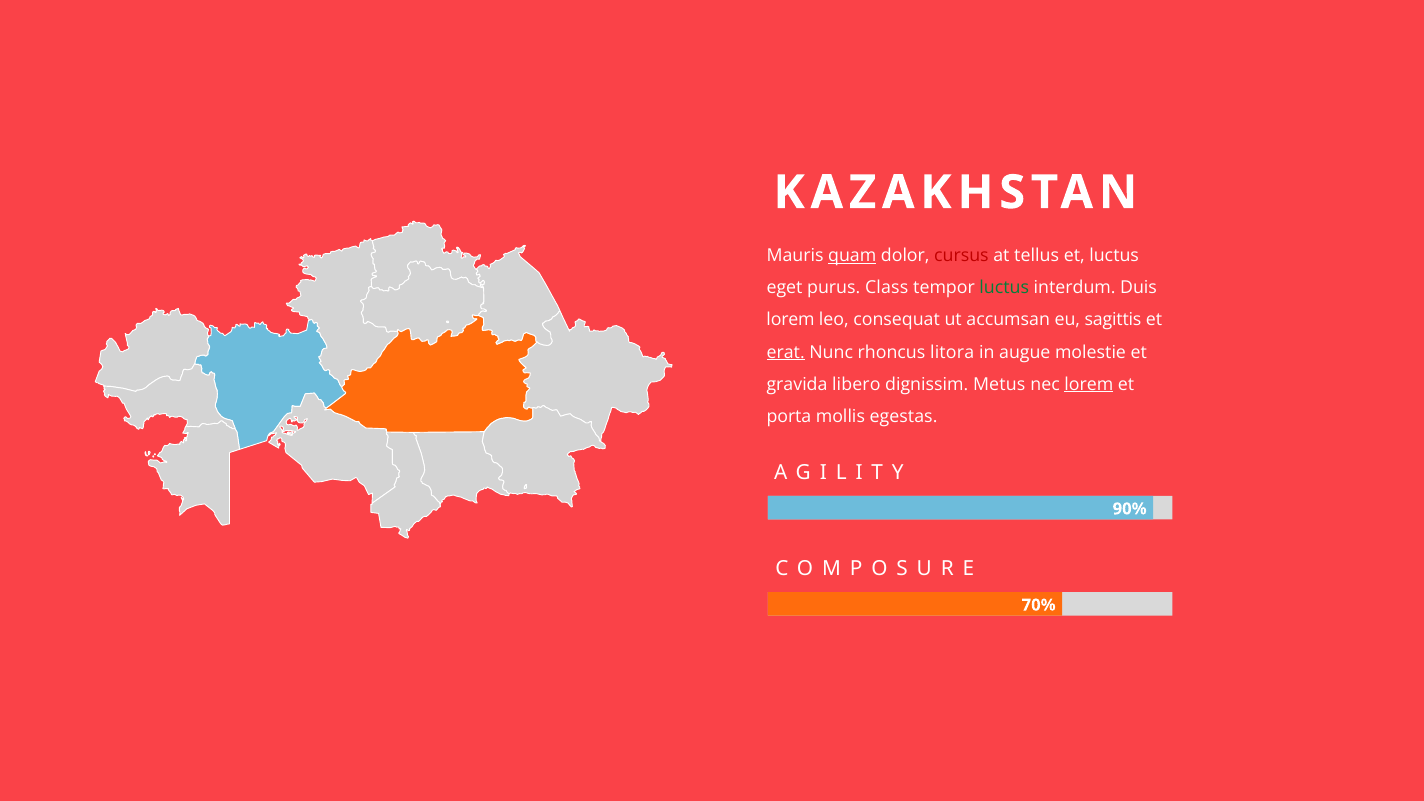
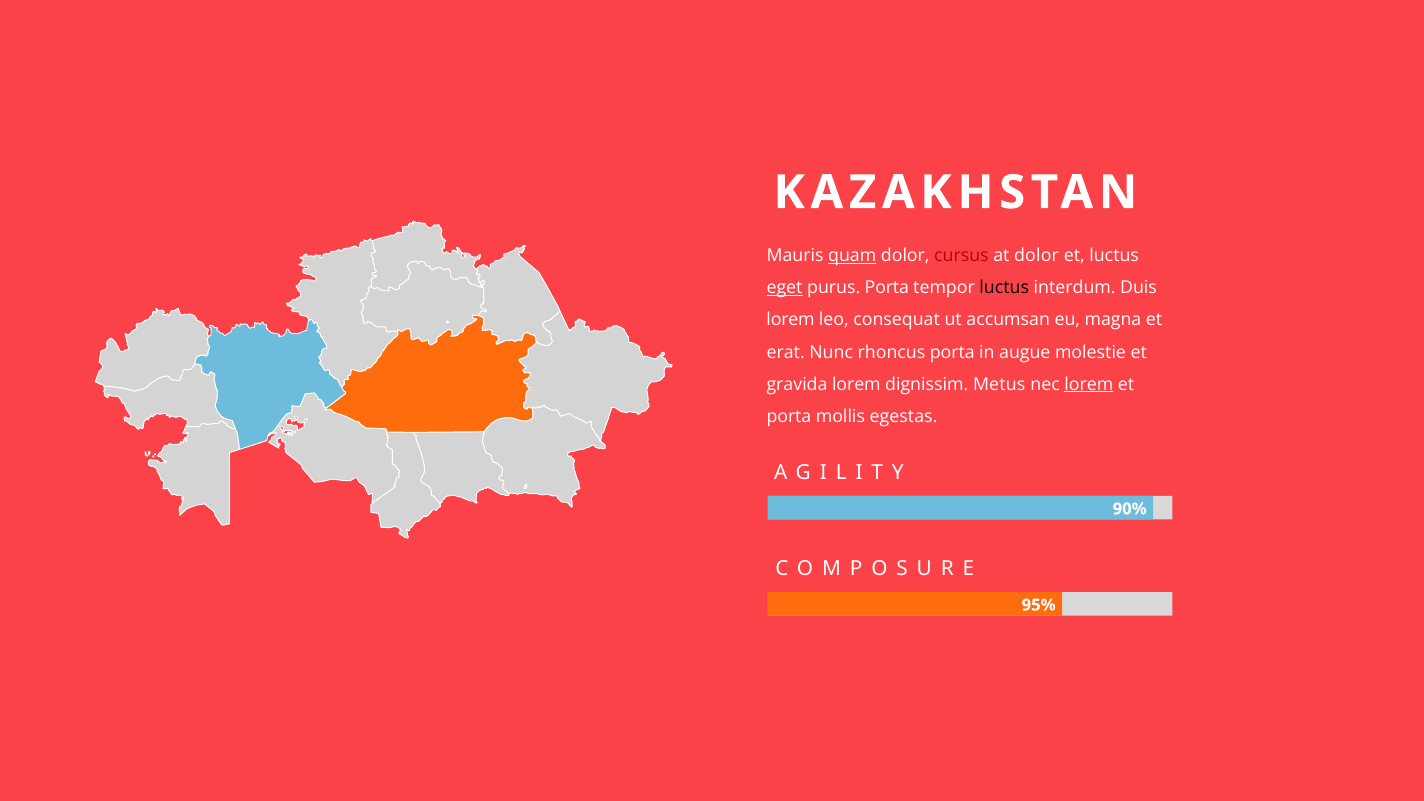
at tellus: tellus -> dolor
eget underline: none -> present
purus Class: Class -> Porta
luctus at (1004, 288) colour: green -> black
sagittis: sagittis -> magna
erat underline: present -> none
rhoncus litora: litora -> porta
gravida libero: libero -> lorem
70%: 70% -> 95%
